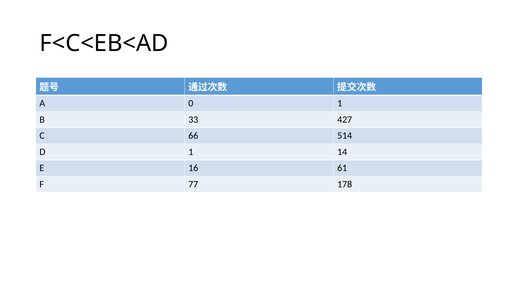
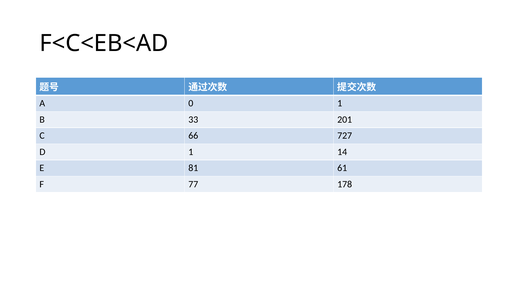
427: 427 -> 201
514: 514 -> 727
16: 16 -> 81
